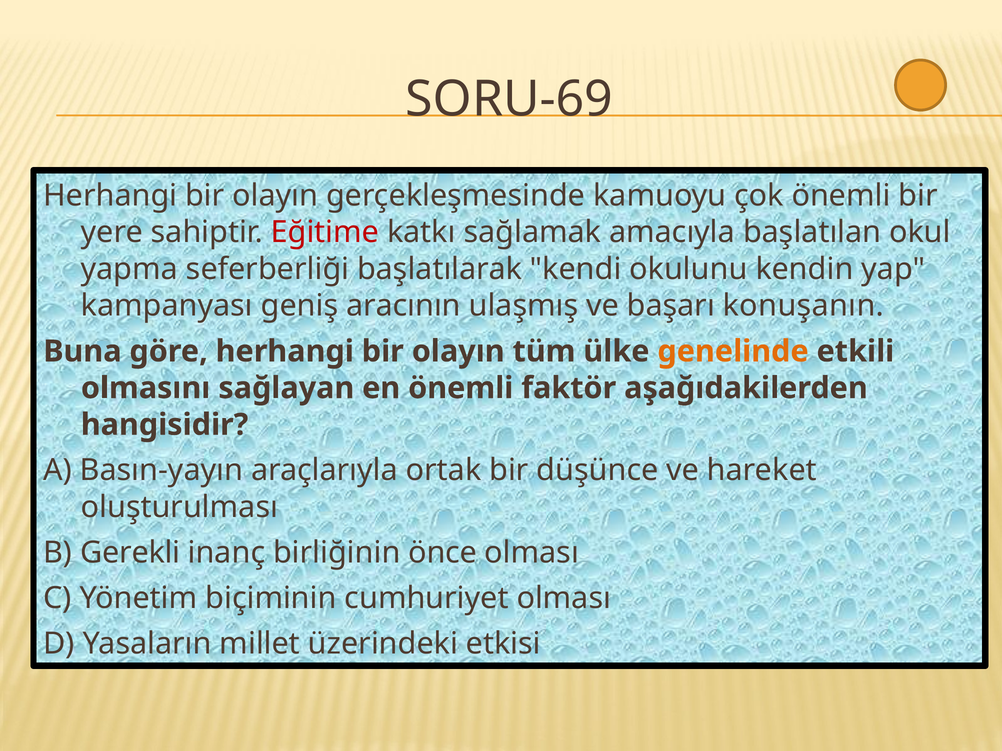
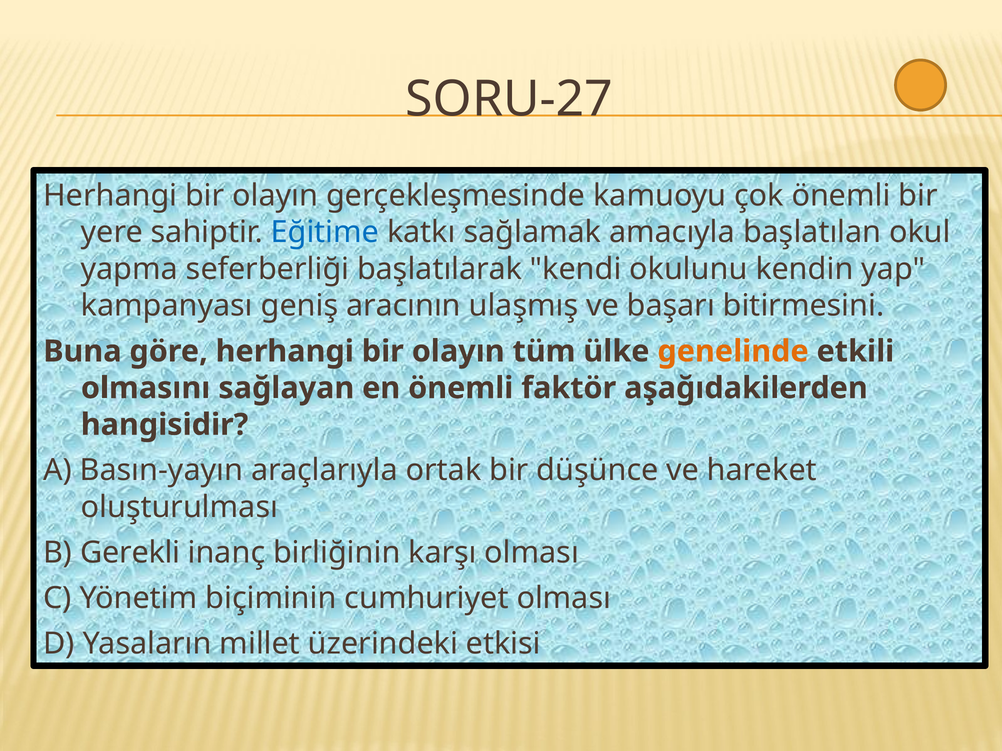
SORU-69: SORU-69 -> SORU-27
Eğitime colour: red -> blue
konuşanın: konuşanın -> bitirmesini
önce: önce -> karşı
